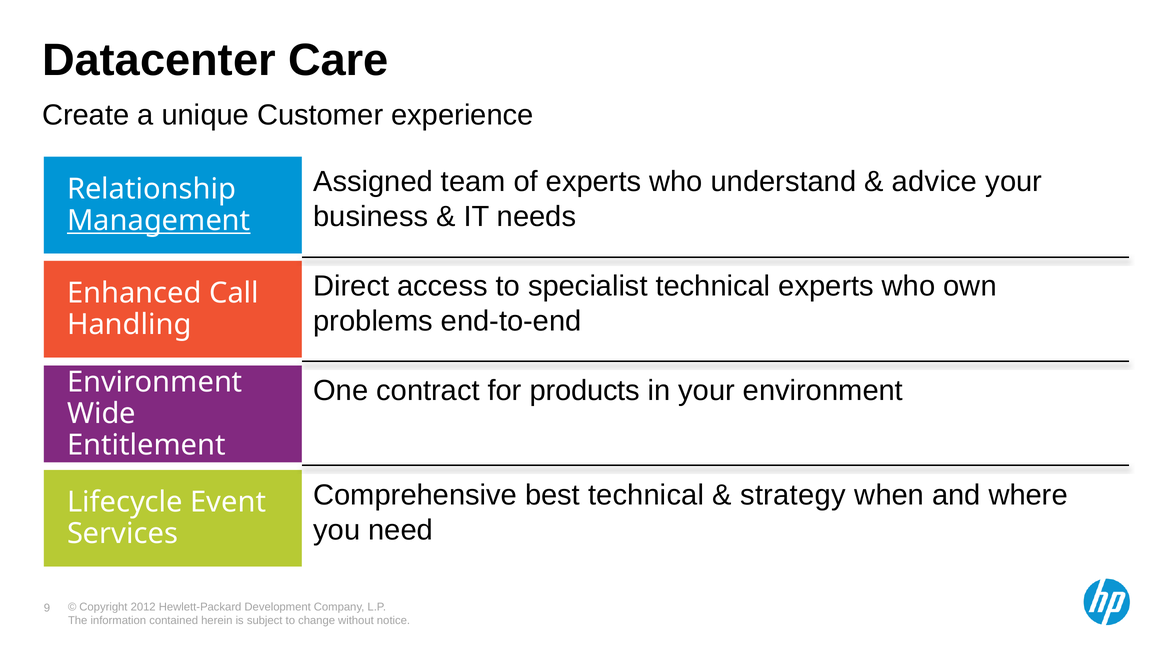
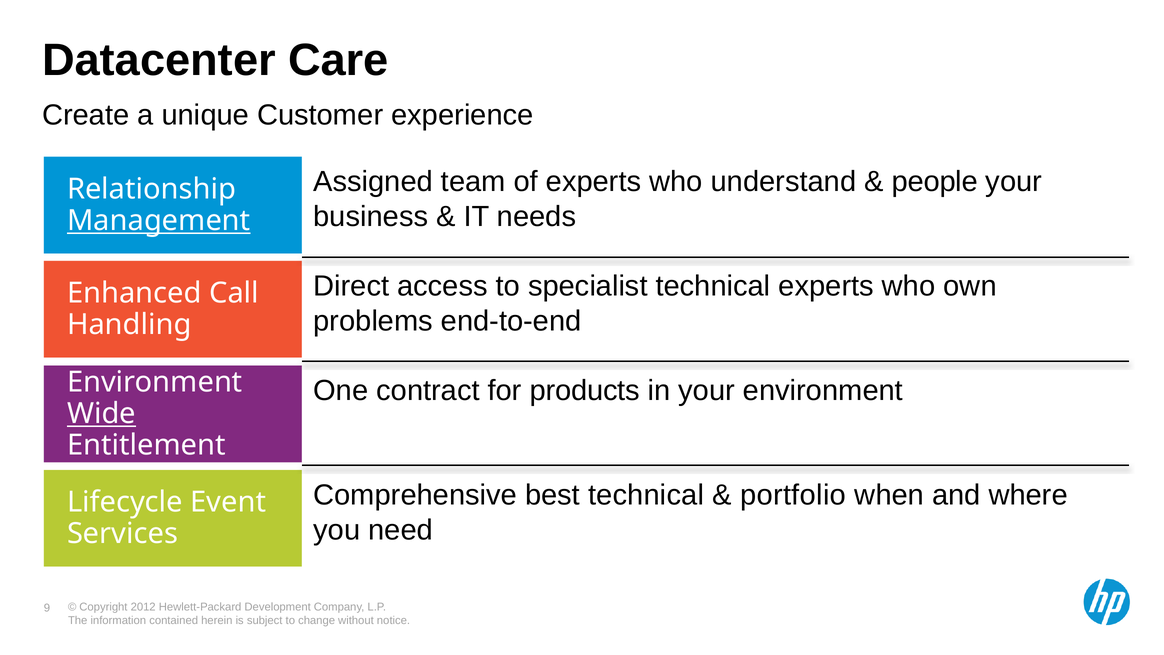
advice: advice -> people
Wide underline: none -> present
strategy: strategy -> portfolio
